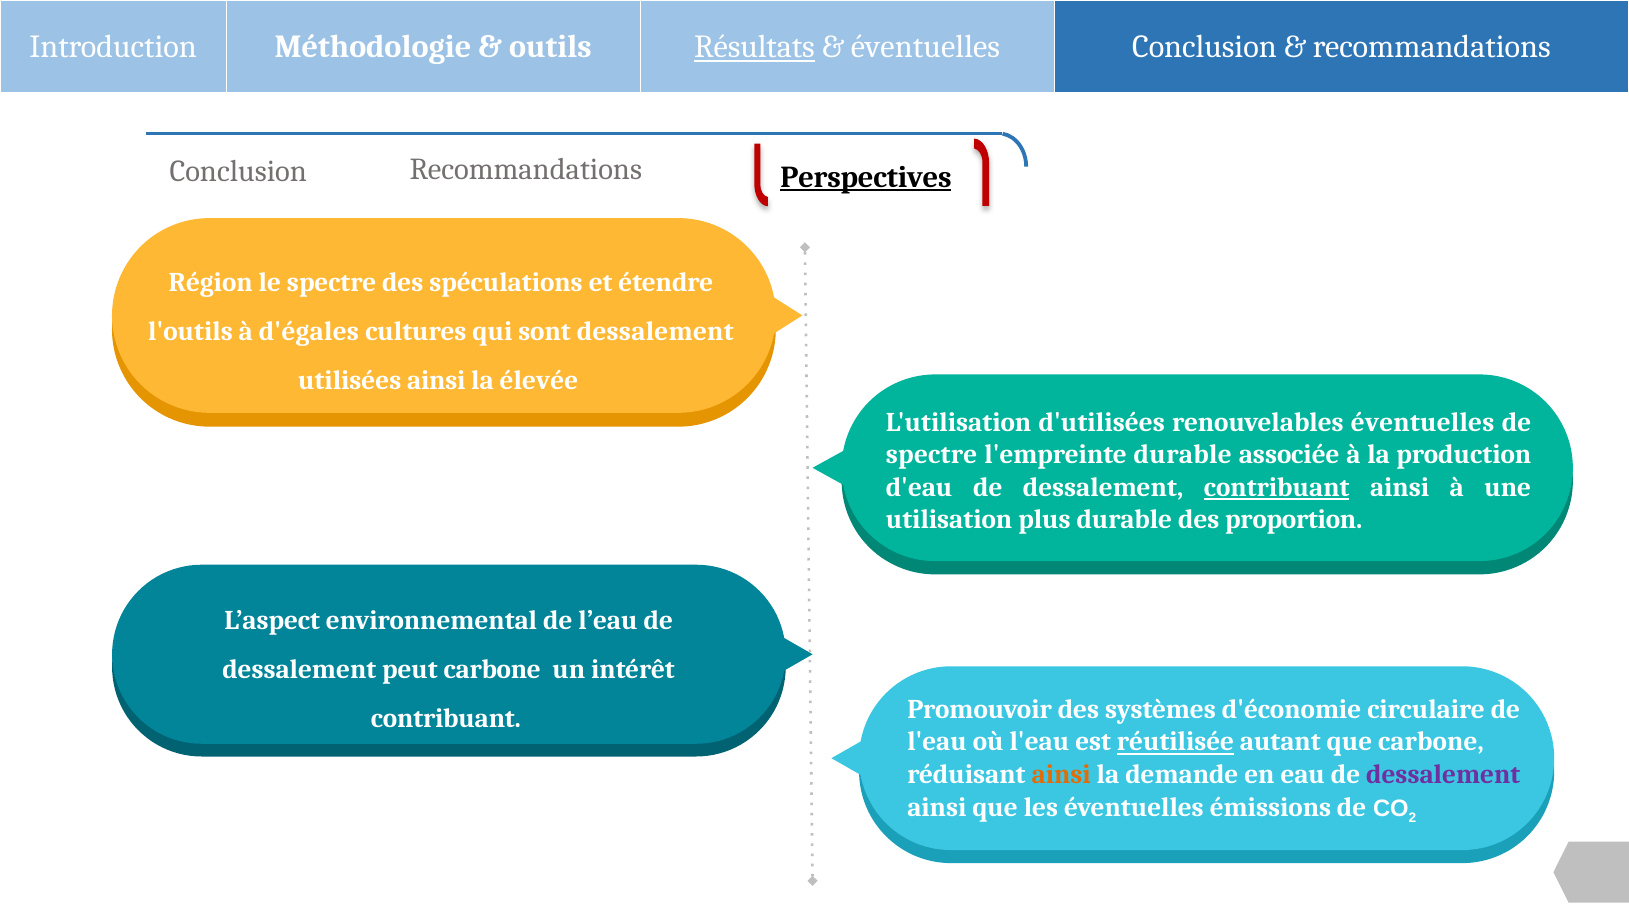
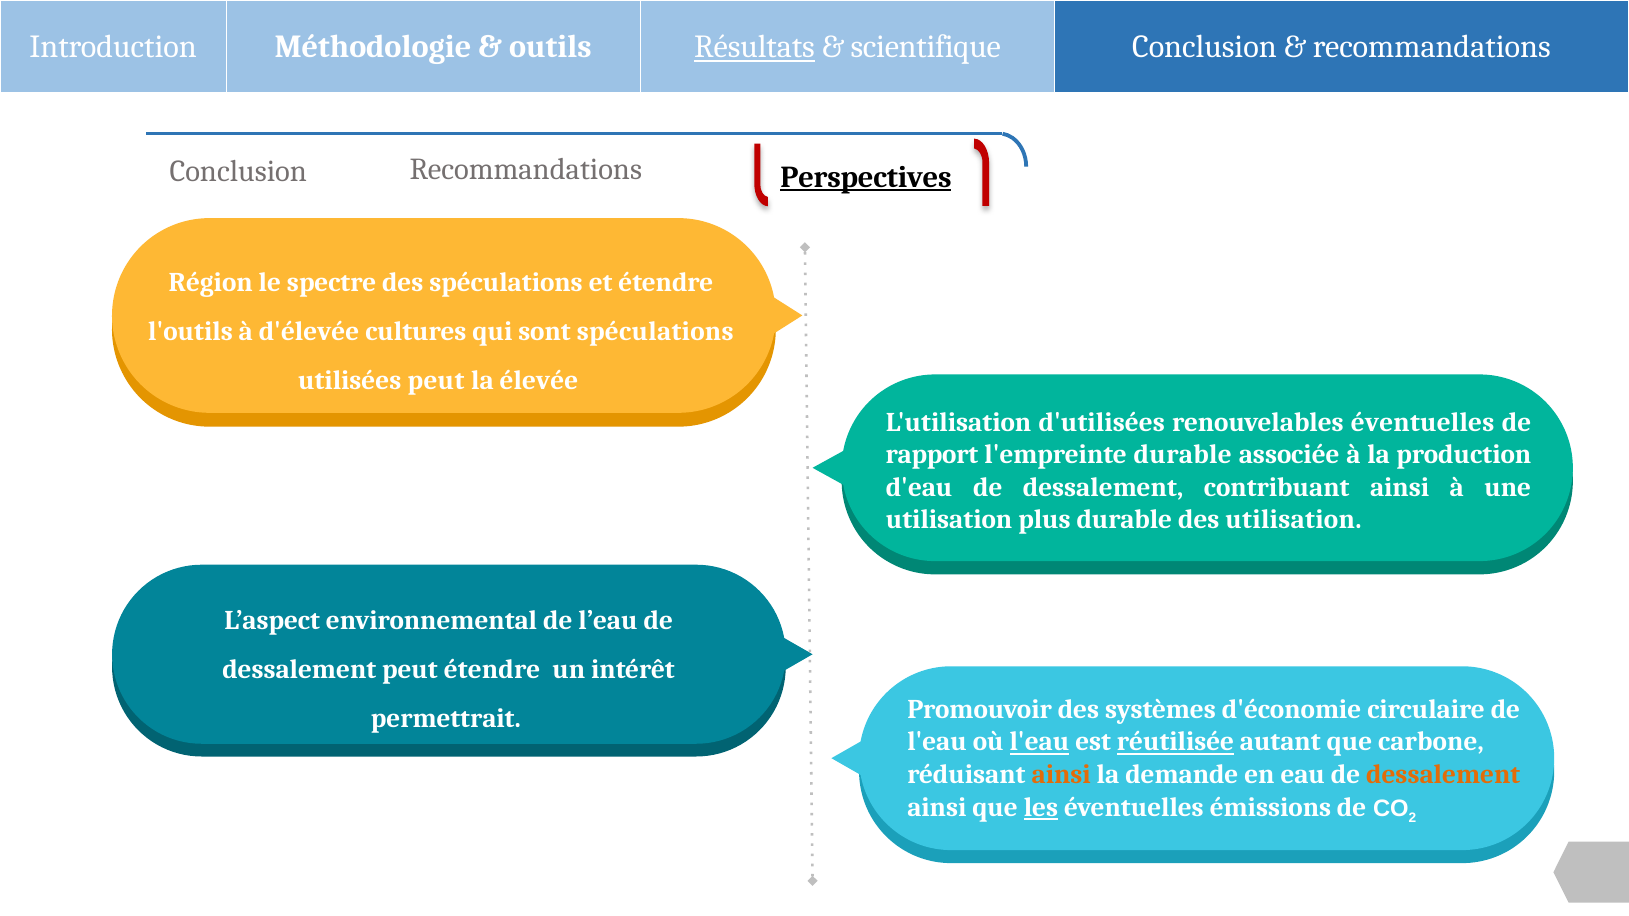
éventuelles at (926, 47): éventuelles -> scientifique
d'égales: d'égales -> d'élevée
sont dessalement: dessalement -> spéculations
utilisées ainsi: ainsi -> peut
spectre at (932, 455): spectre -> rapport
contribuant at (1277, 487) underline: present -> none
des proportion: proportion -> utilisation
peut carbone: carbone -> étendre
contribuant at (446, 719): contribuant -> permettrait
l'eau at (1039, 742) underline: none -> present
dessalement at (1443, 775) colour: purple -> orange
les underline: none -> present
